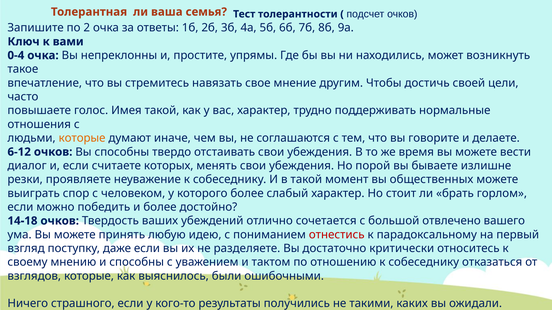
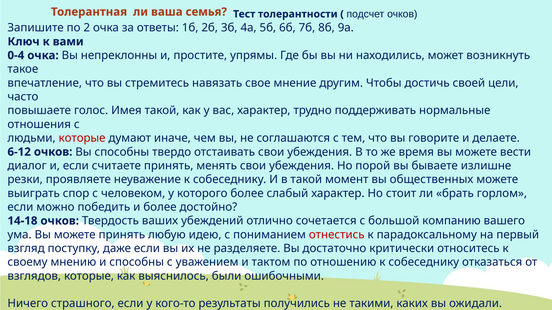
которые at (82, 138) colour: orange -> red
считаете которых: которых -> принять
отвлечено: отвлечено -> компанию
